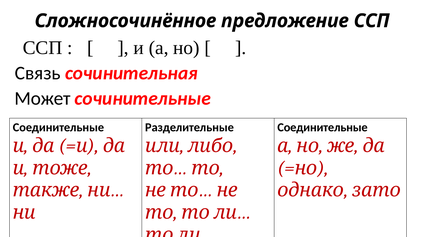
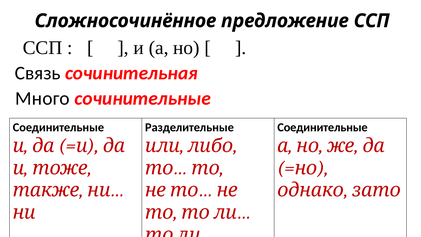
Может: Может -> Много
